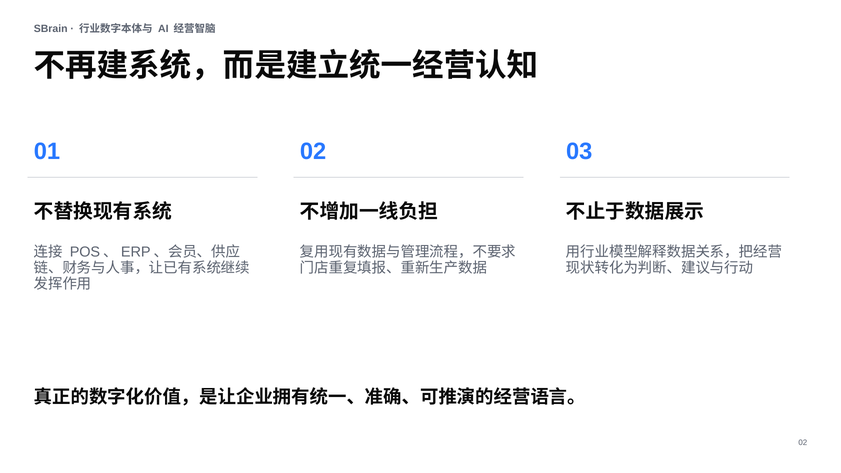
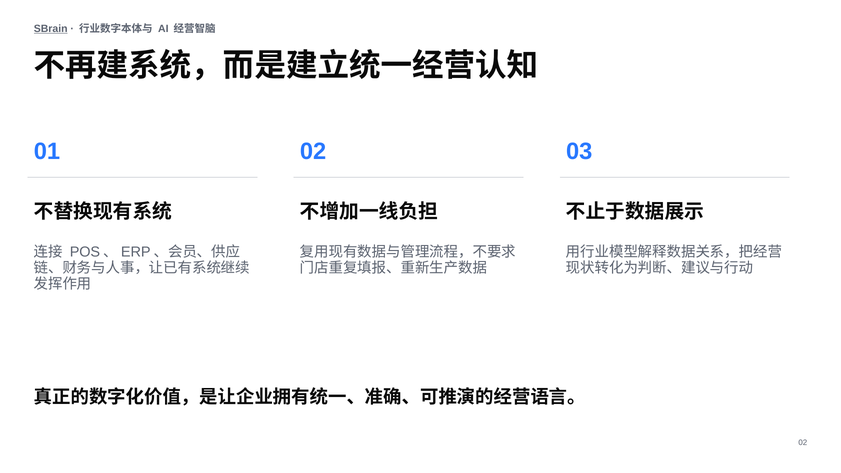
SBrain underline: none -> present
